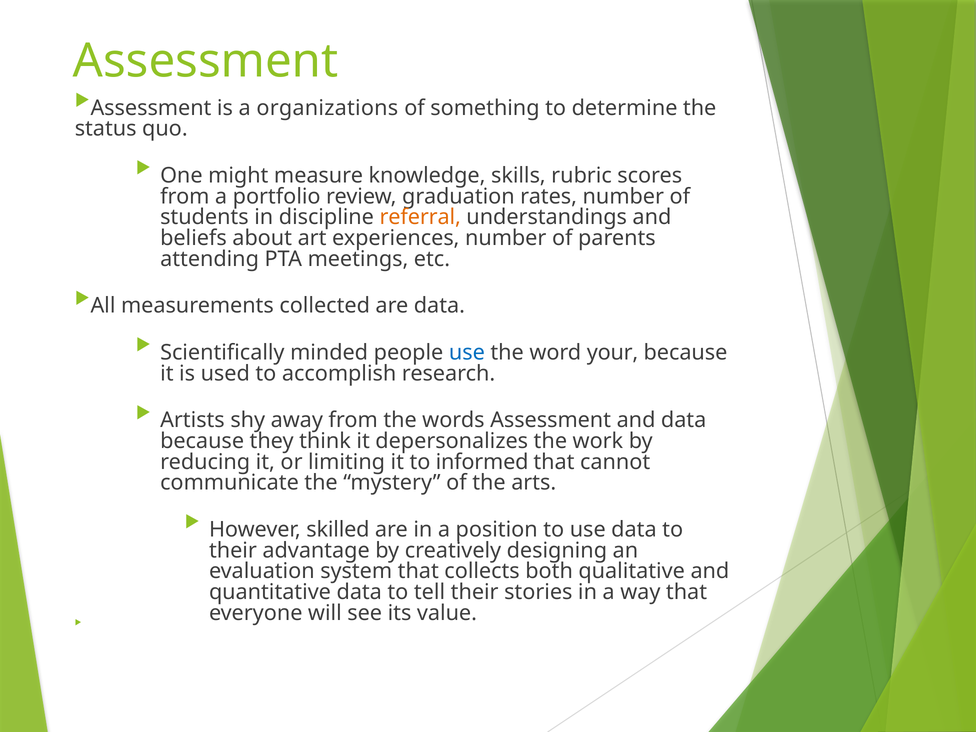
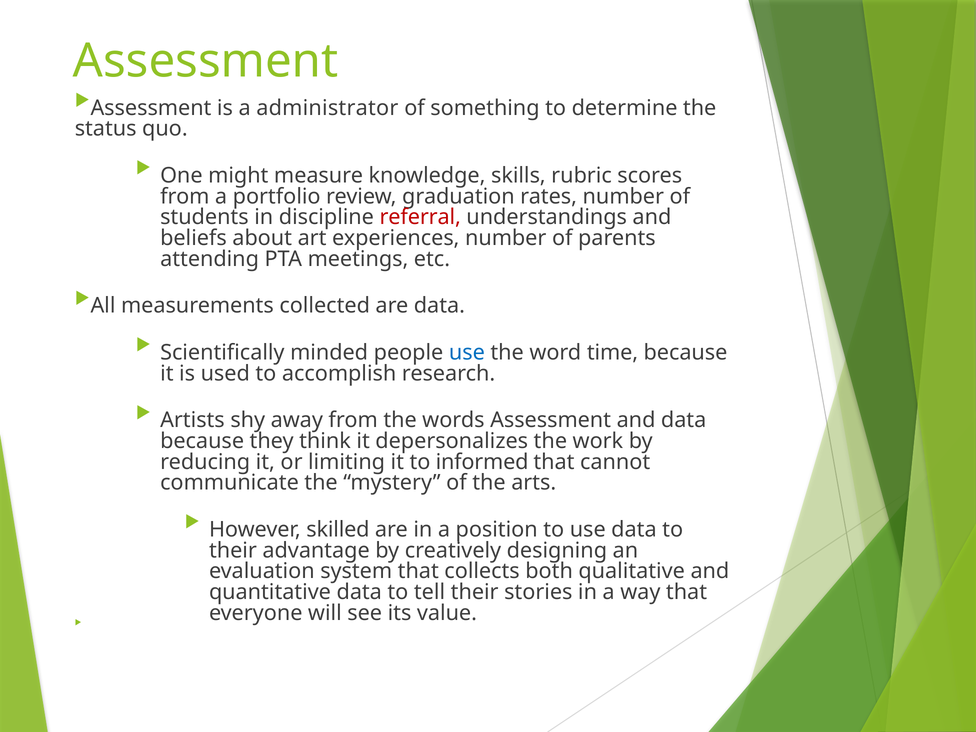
organizations: organizations -> administrator
referral colour: orange -> red
your: your -> time
